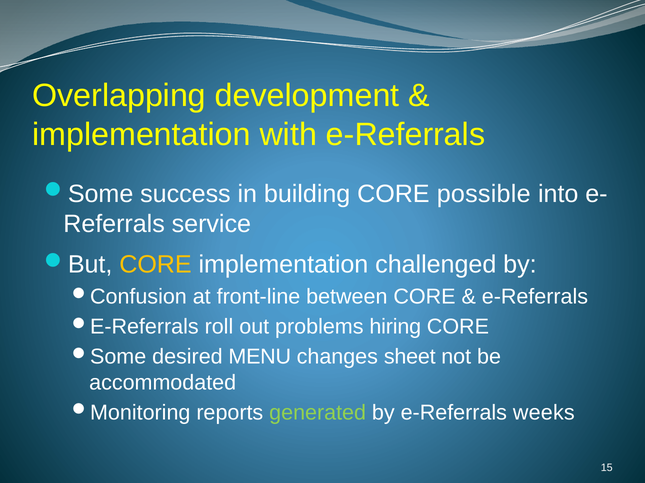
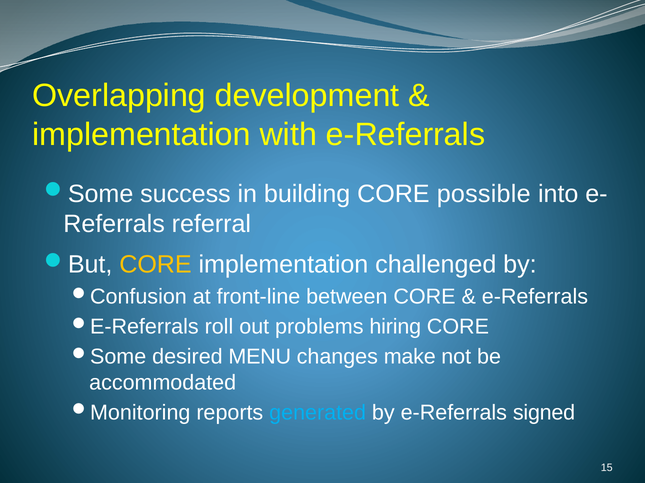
service: service -> referral
sheet: sheet -> make
generated colour: light green -> light blue
weeks: weeks -> signed
